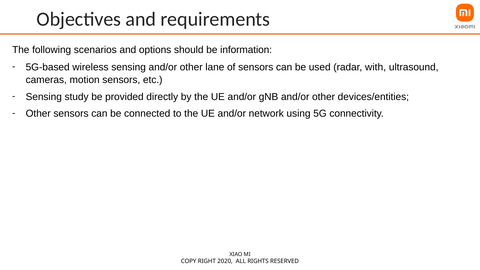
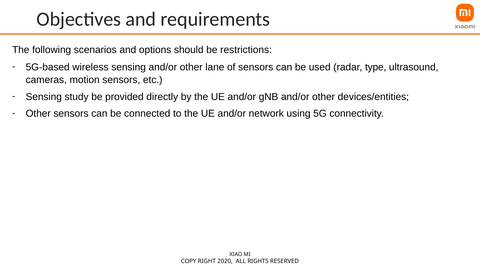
information: information -> restrictions
with: with -> type
